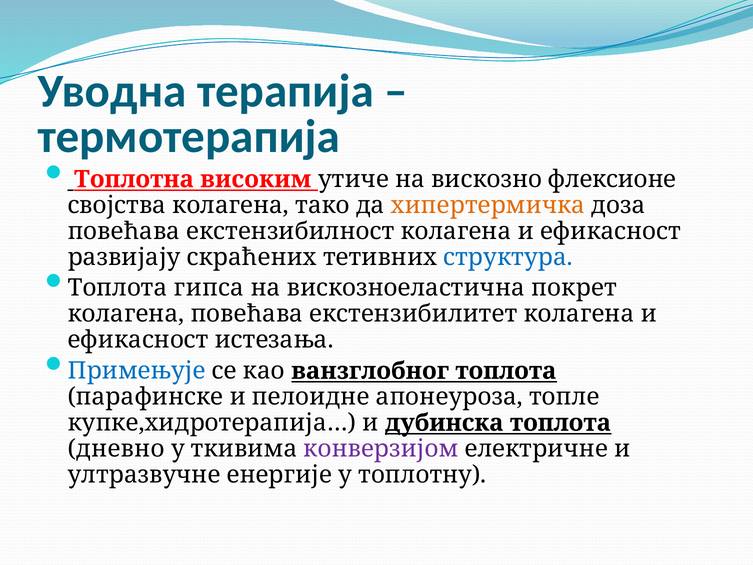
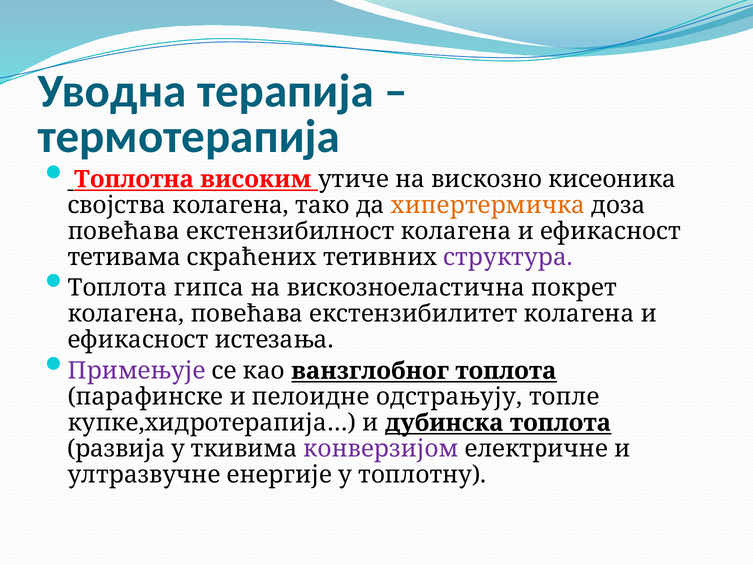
флексионе: флексионе -> кисеоника
развијају: развијају -> тетивама
структура colour: blue -> purple
Примењује colour: blue -> purple
апонеуроза: апонеуроза -> одстрањују
дневно: дневно -> развија
